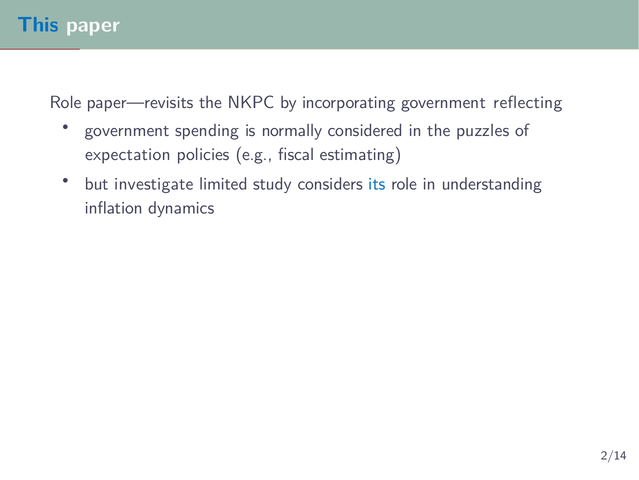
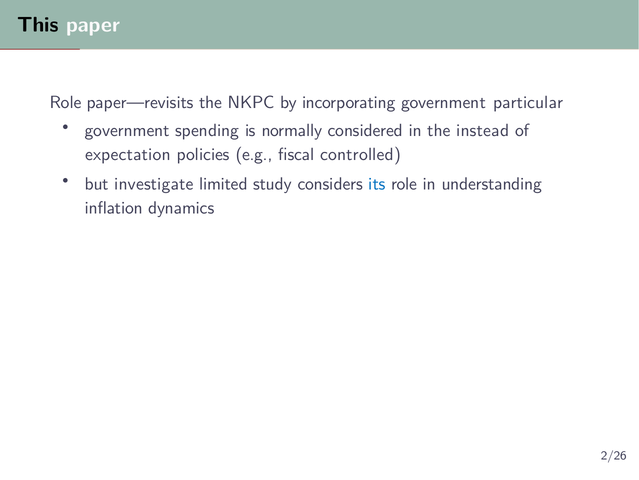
This colour: blue -> black
reflecting: reflecting -> particular
puzzles: puzzles -> instead
estimating: estimating -> controlled
2/14: 2/14 -> 2/26
